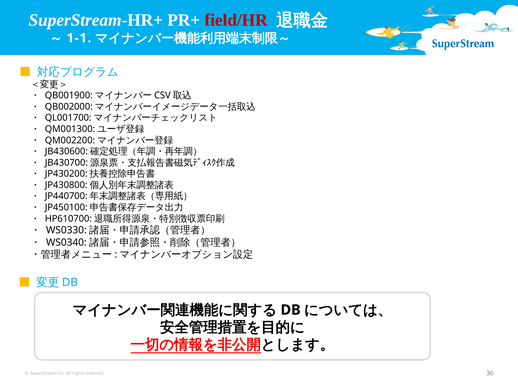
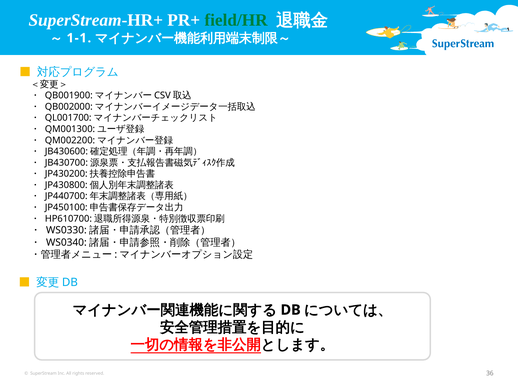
field/HR colour: red -> green
